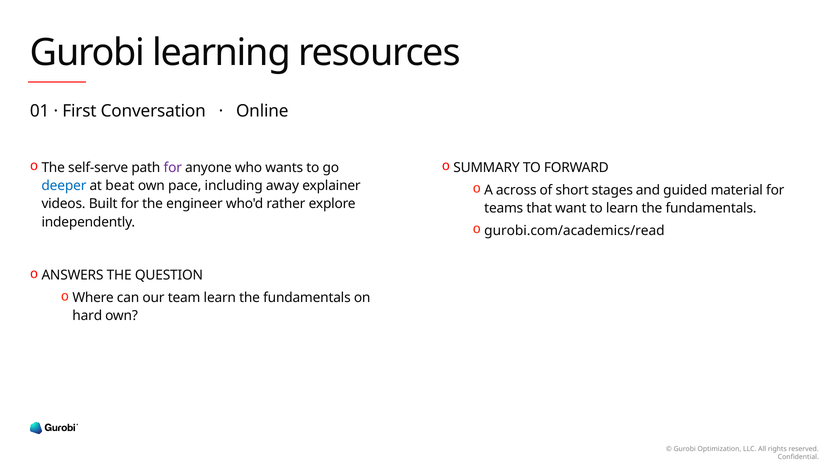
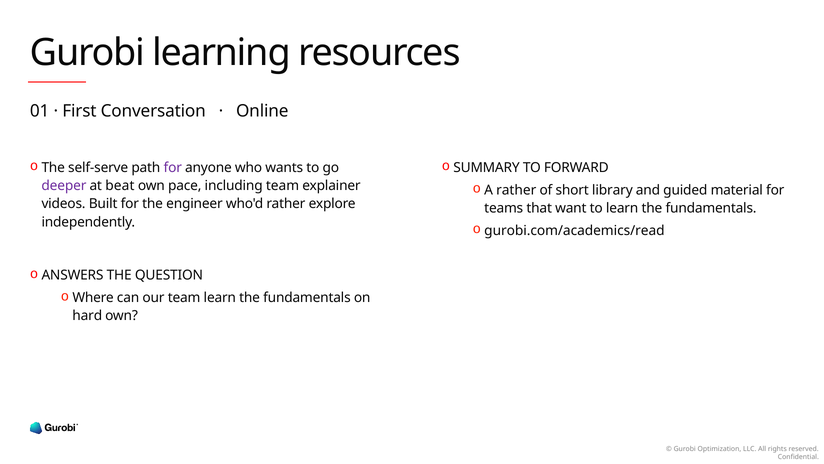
deeper colour: blue -> purple
including away: away -> team
A across: across -> rather
stages: stages -> library
